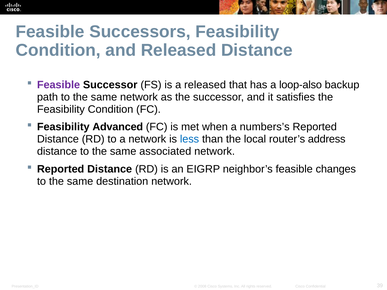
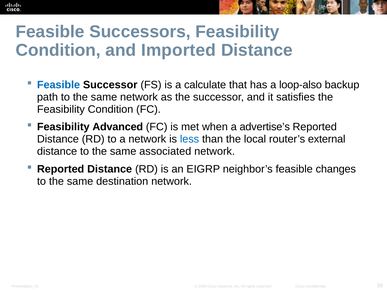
and Released: Released -> Imported
Feasible at (59, 85) colour: purple -> blue
a released: released -> calculate
numbers’s: numbers’s -> advertise’s
address: address -> external
